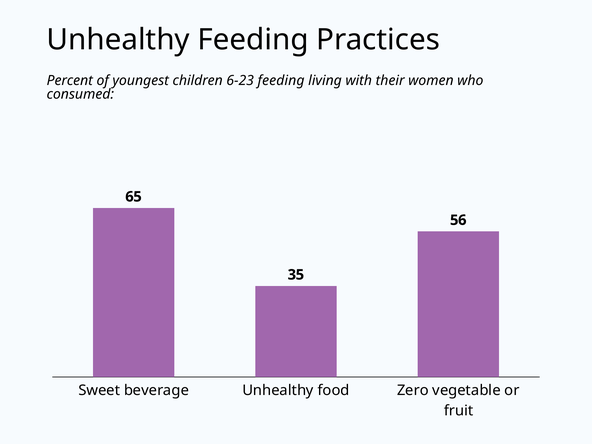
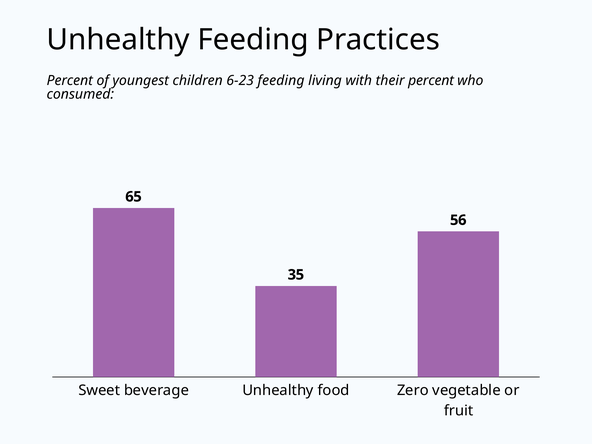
their women: women -> percent
